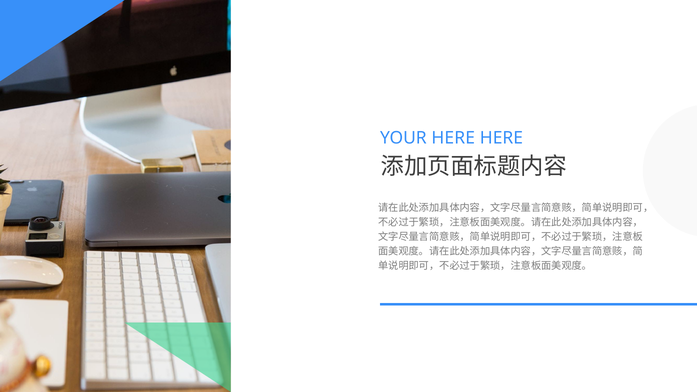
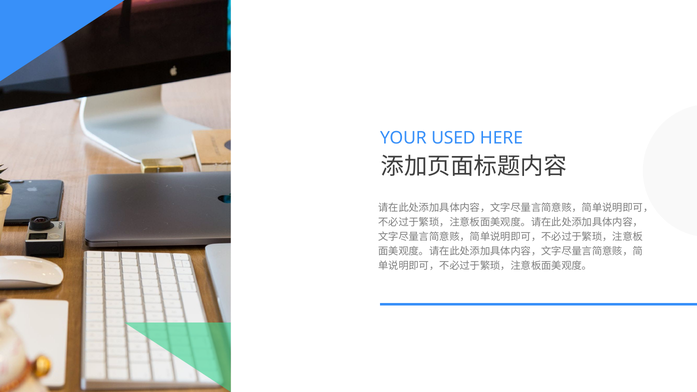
YOUR HERE: HERE -> USED
